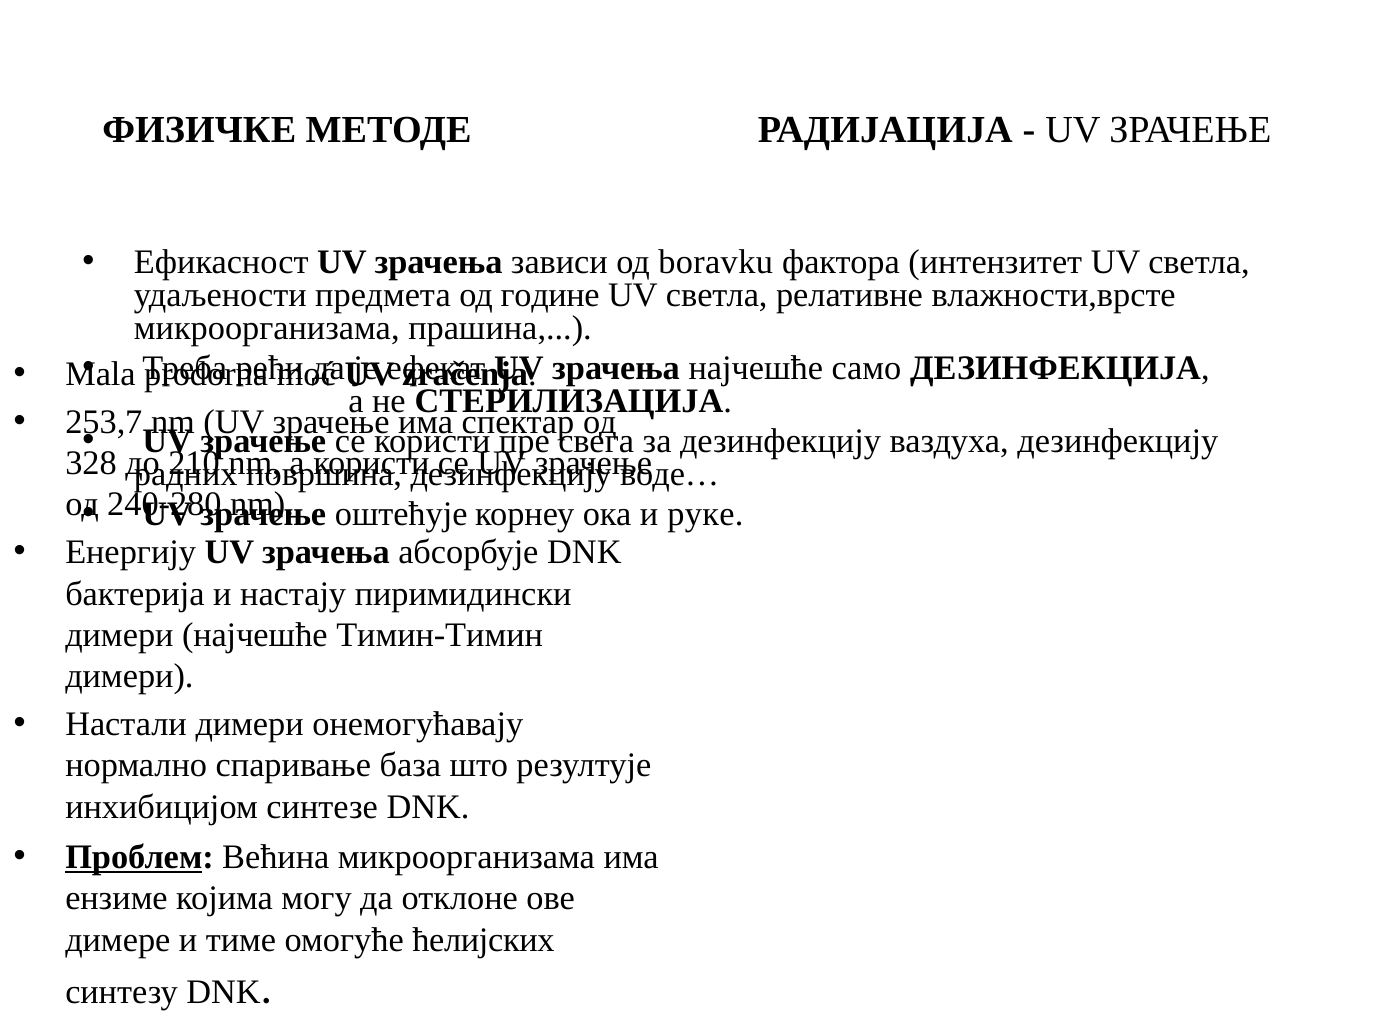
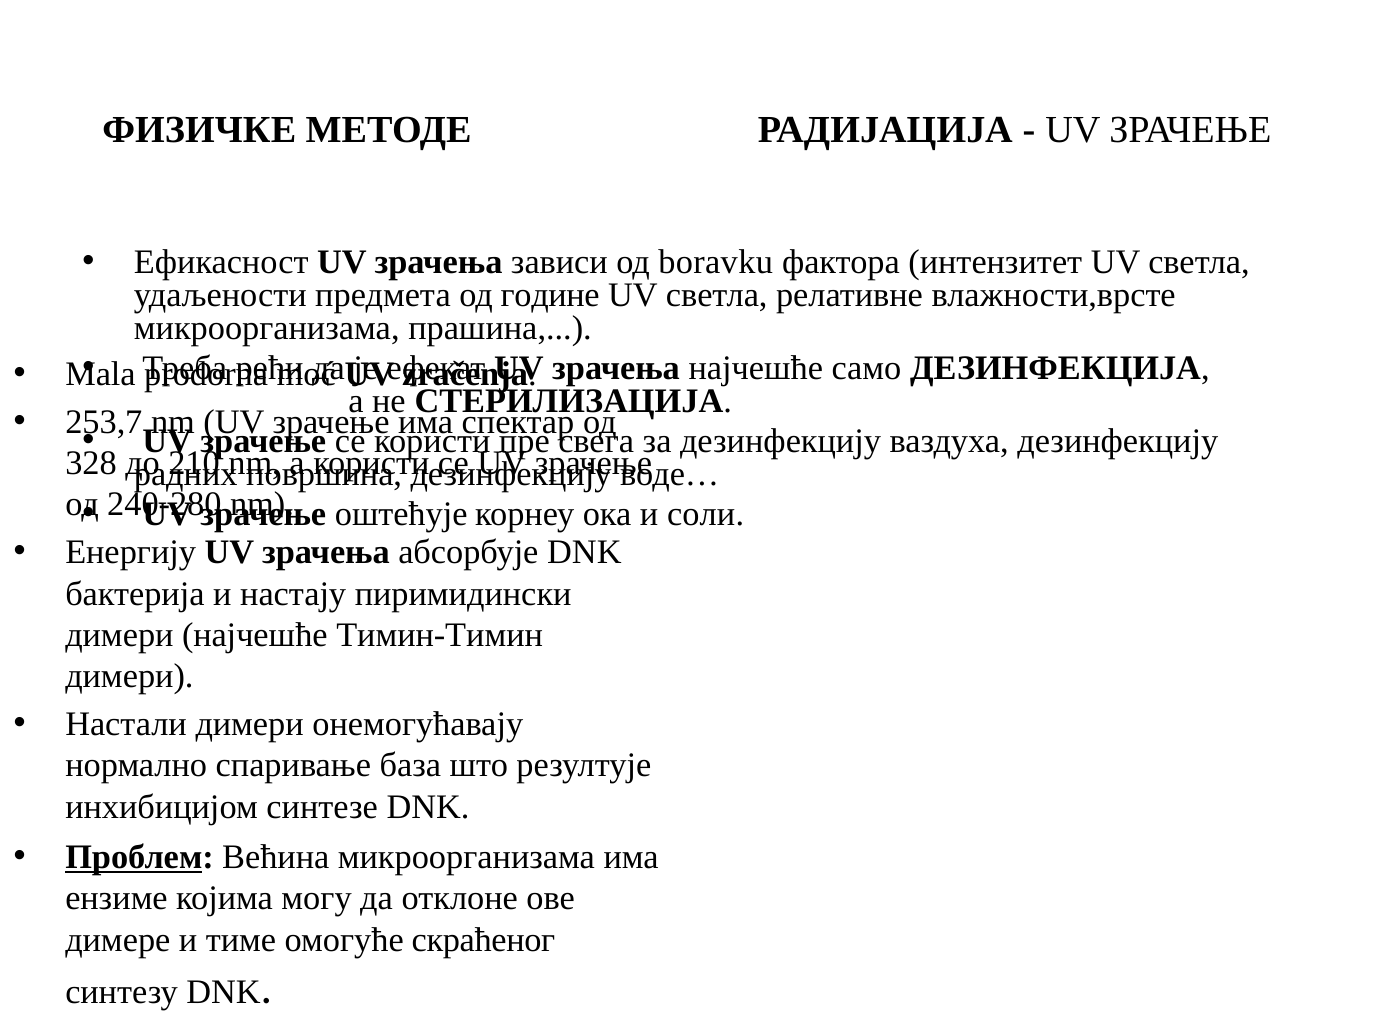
руке: руке -> соли
ћелијских: ћелијских -> скраћеног
